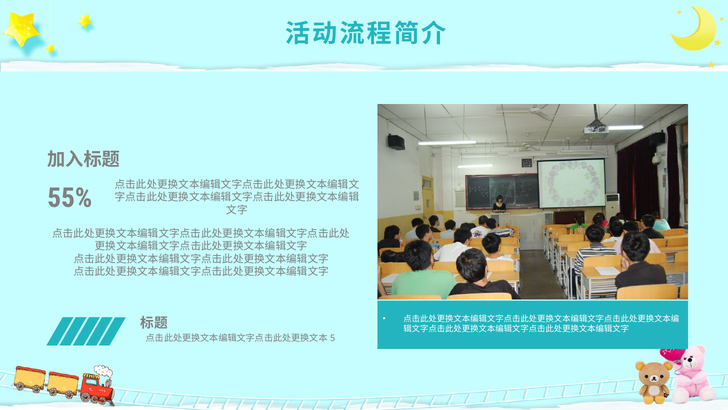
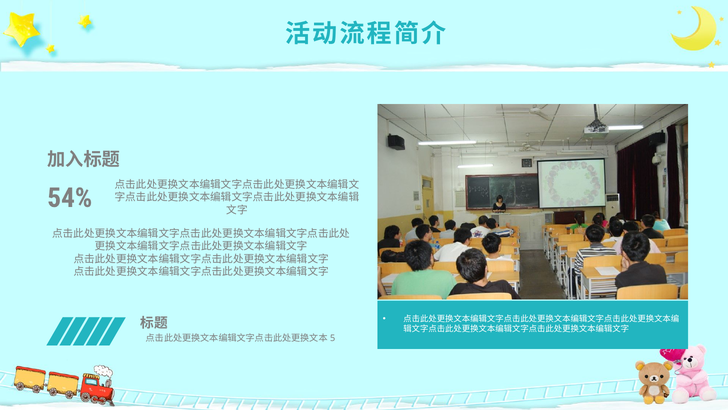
55%: 55% -> 54%
